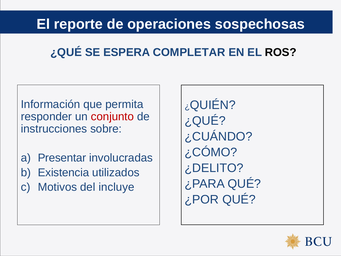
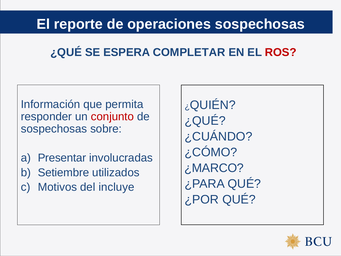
ROS colour: black -> red
instrucciones at (54, 129): instrucciones -> sospechosas
¿DELITO: ¿DELITO -> ¿MARCO
Existencia: Existencia -> Setiembre
